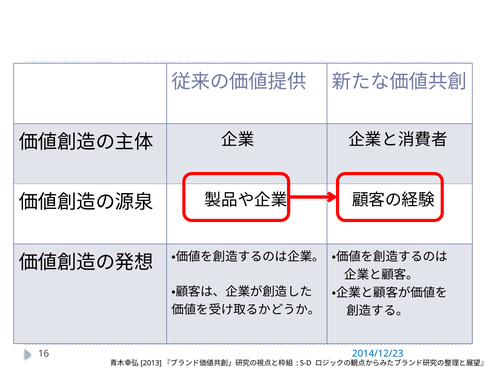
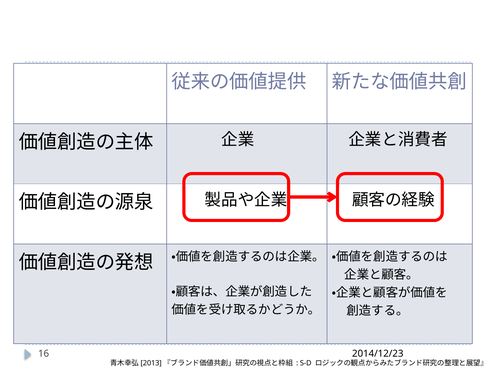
2014/12/23 colour: blue -> black
